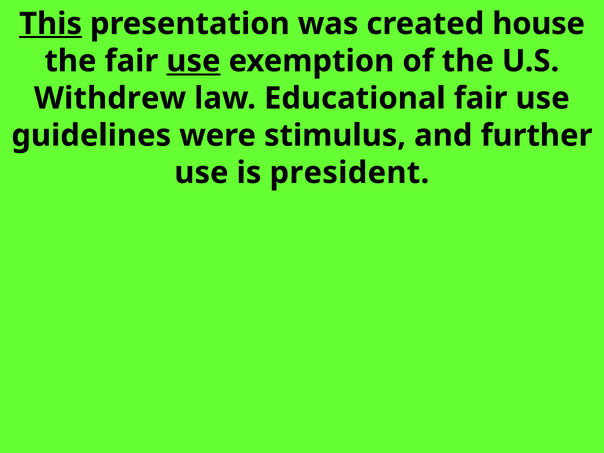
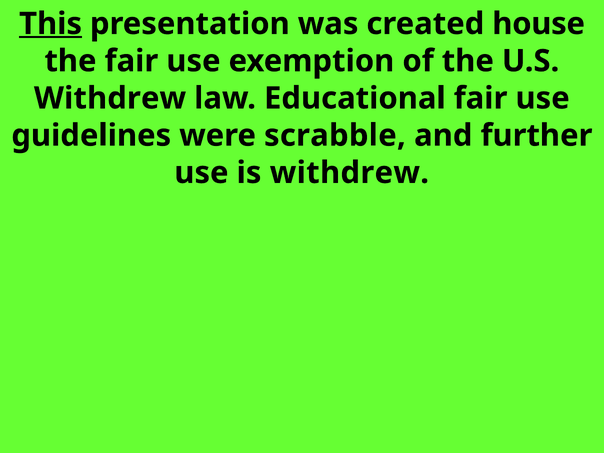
use at (193, 61) underline: present -> none
stimulus: stimulus -> scrabble
is president: president -> withdrew
